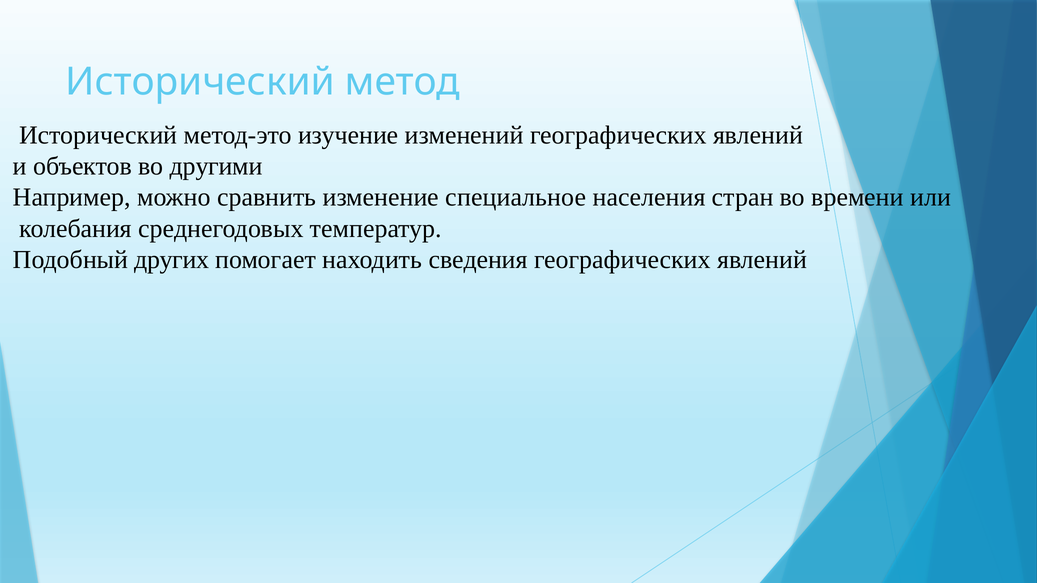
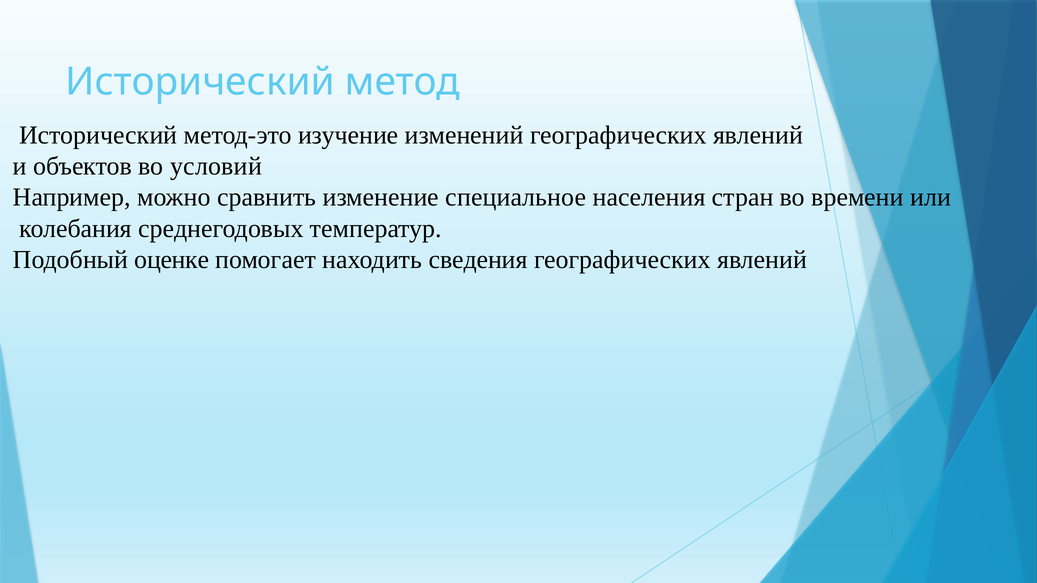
другими: другими -> условий
других: других -> оценке
